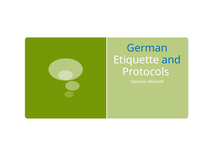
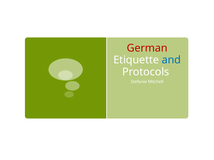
German colour: blue -> red
